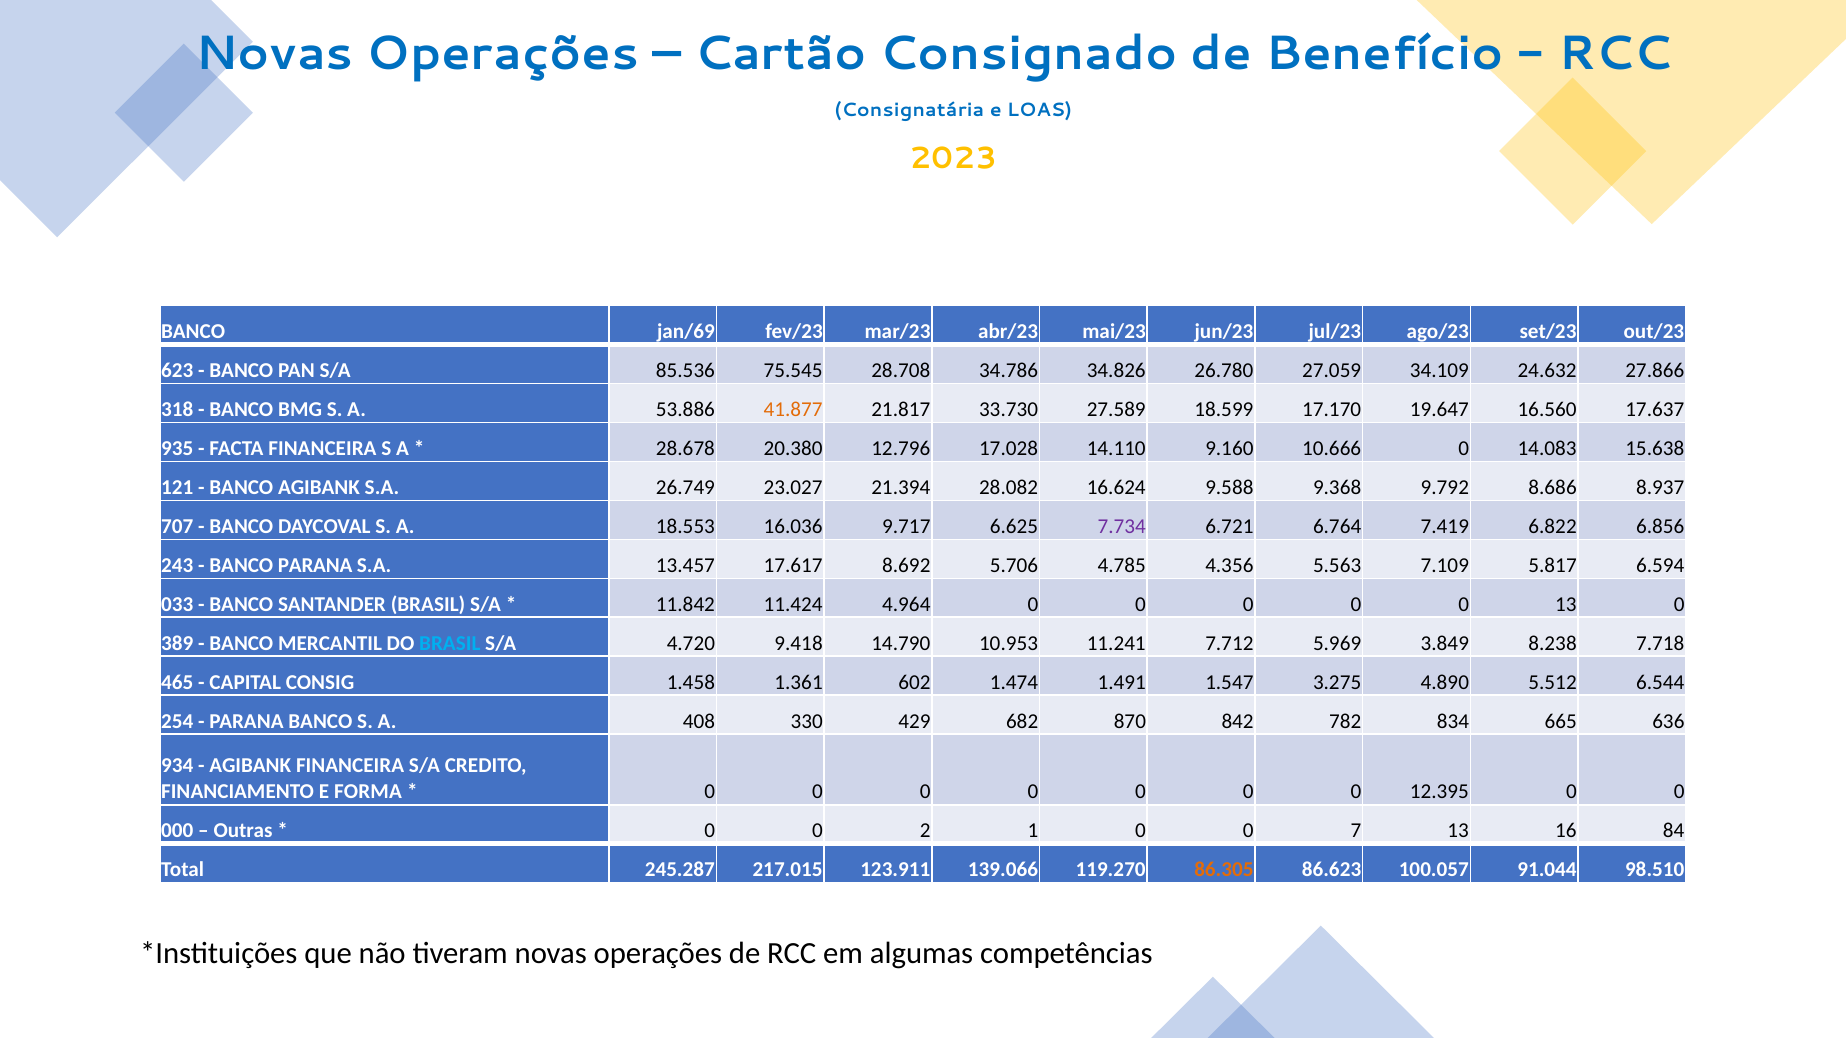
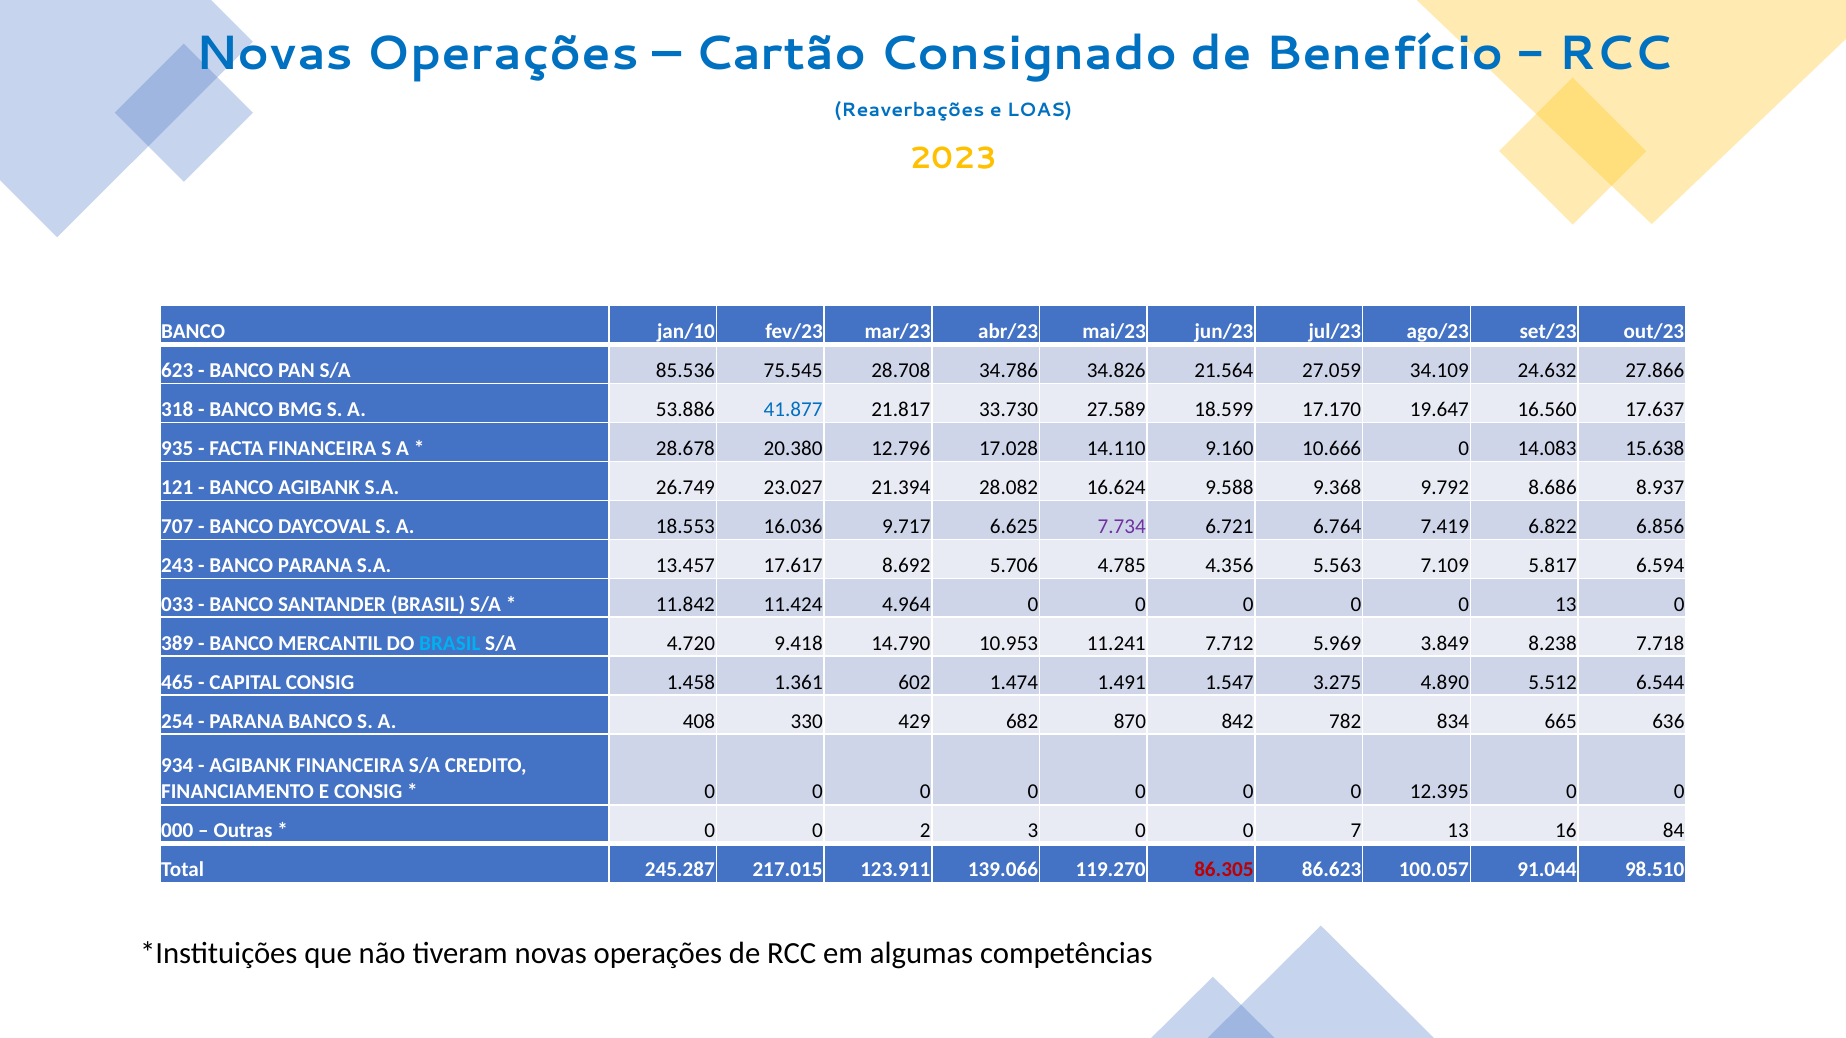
Consignatária: Consignatária -> Reaverbações
jan/69: jan/69 -> jan/10
26.780: 26.780 -> 21.564
41.877 colour: orange -> blue
E FORMA: FORMA -> CONSIG
1: 1 -> 3
86.305 colour: orange -> red
